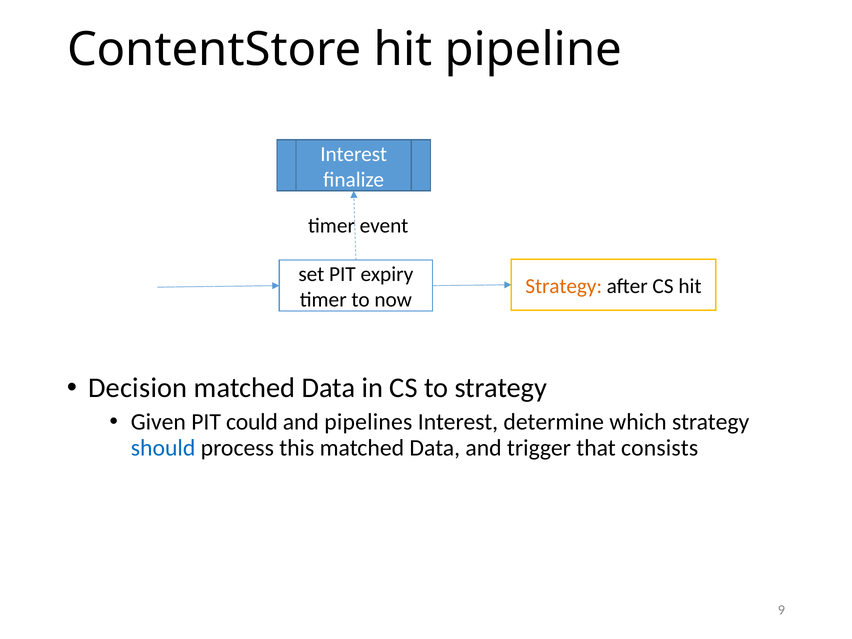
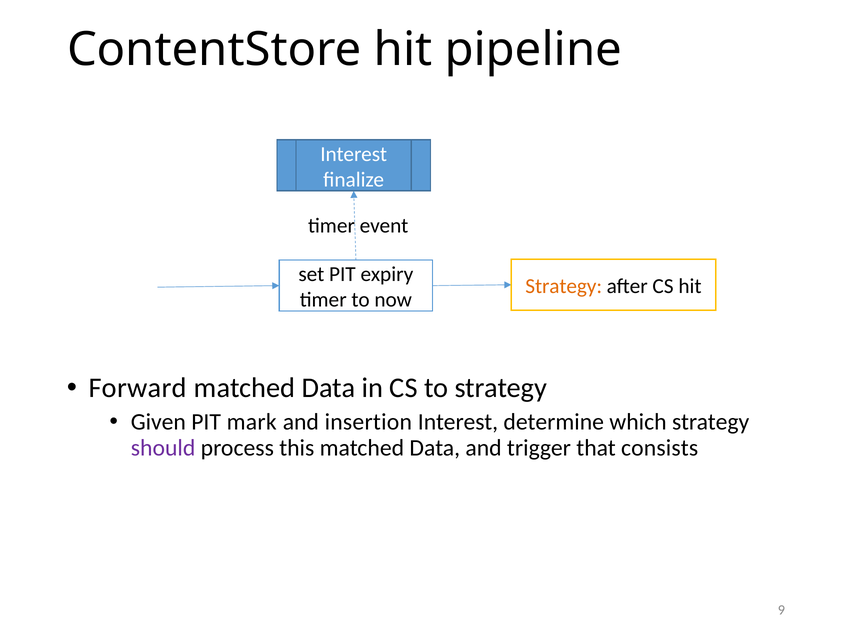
Decision: Decision -> Forward
could: could -> mark
pipelines: pipelines -> insertion
should colour: blue -> purple
